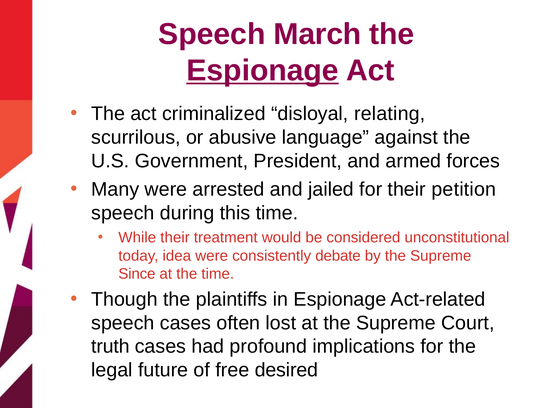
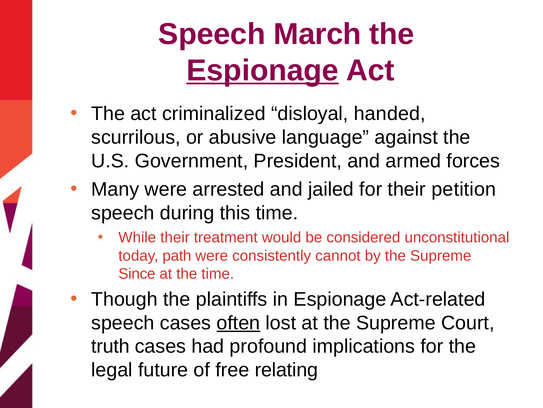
relating: relating -> handed
idea: idea -> path
debate: debate -> cannot
often underline: none -> present
desired: desired -> relating
